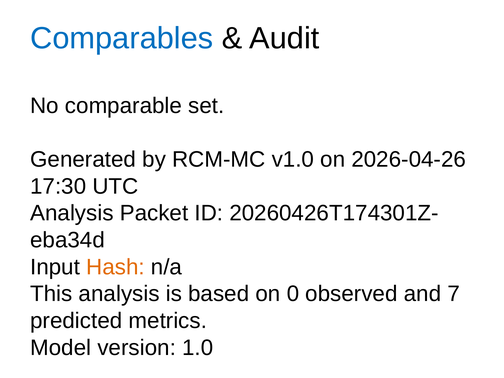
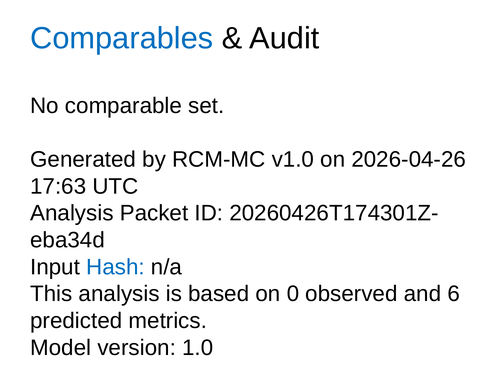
17:30: 17:30 -> 17:63
Hash colour: orange -> blue
7: 7 -> 6
